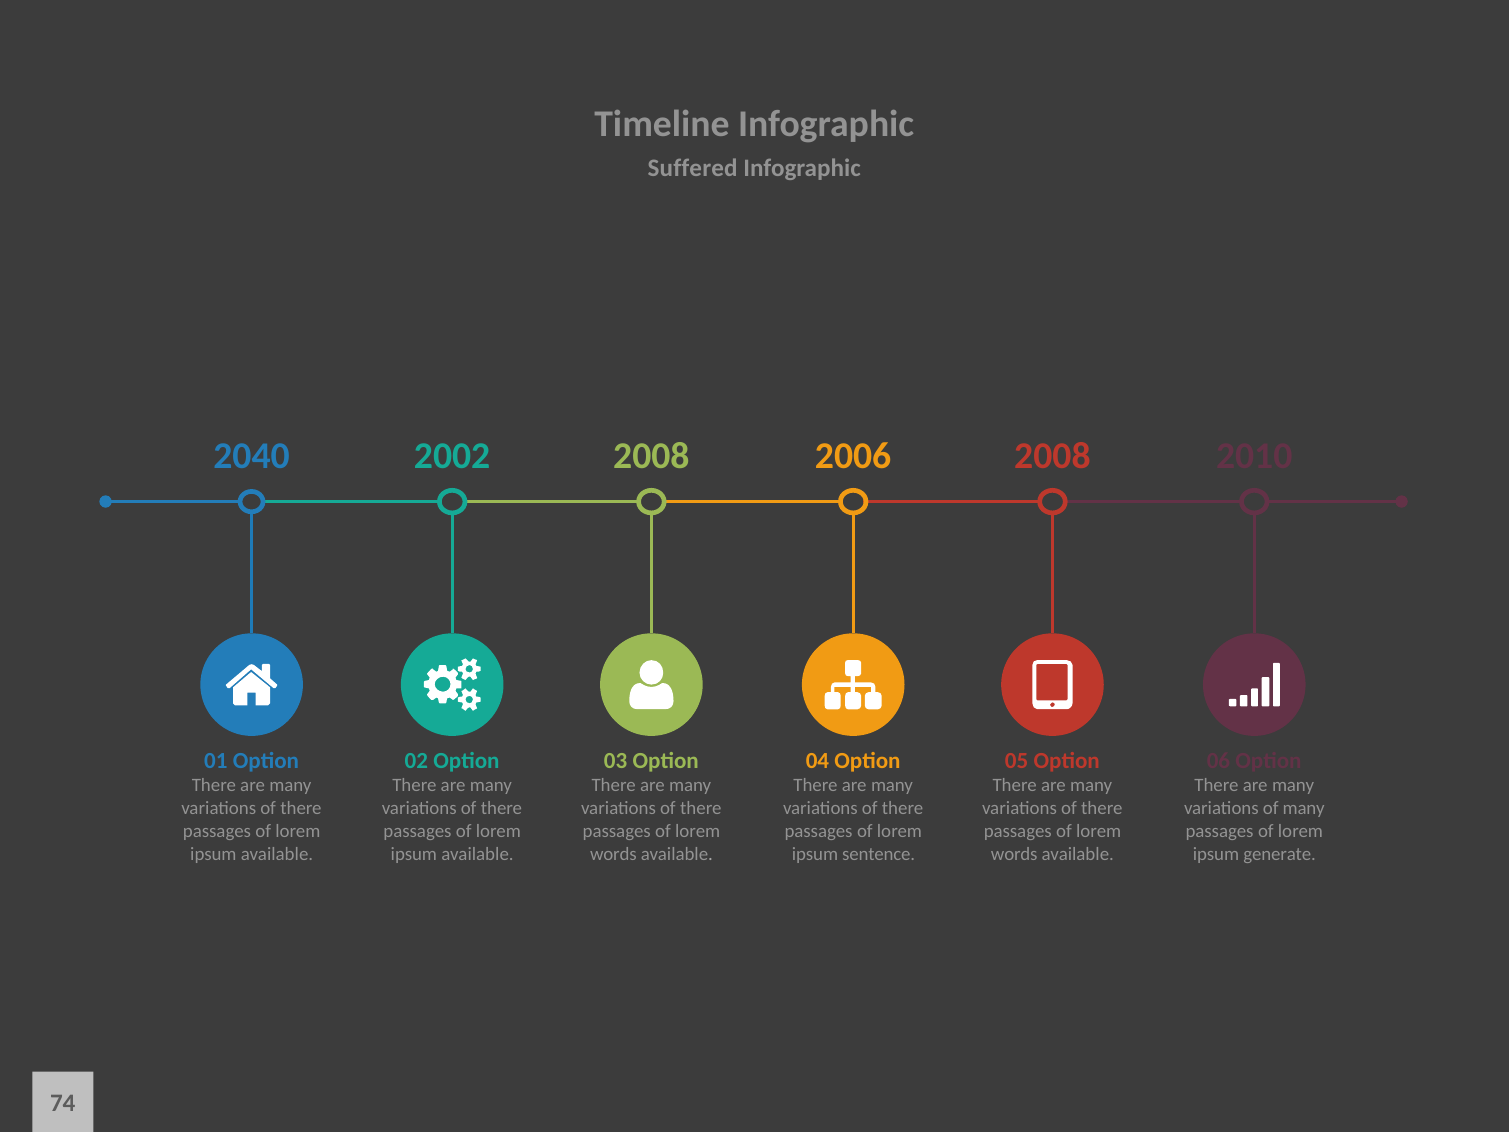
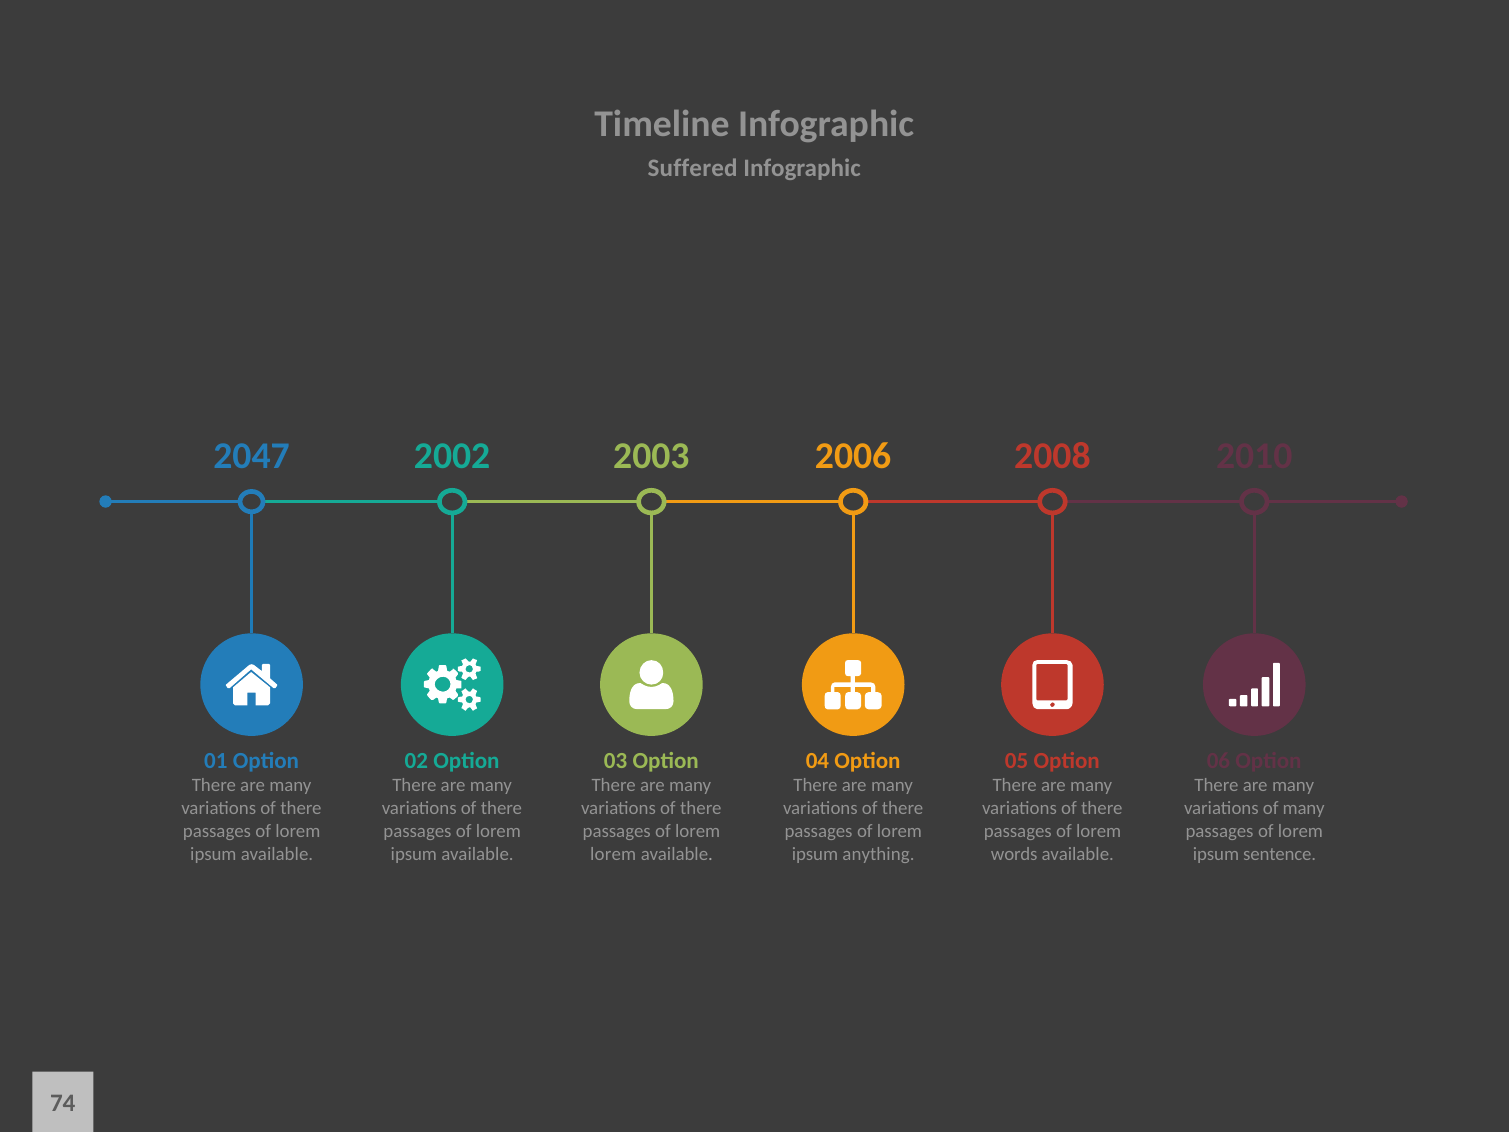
2040: 2040 -> 2047
2002 2008: 2008 -> 2003
words at (613, 854): words -> lorem
sentence: sentence -> anything
generate: generate -> sentence
